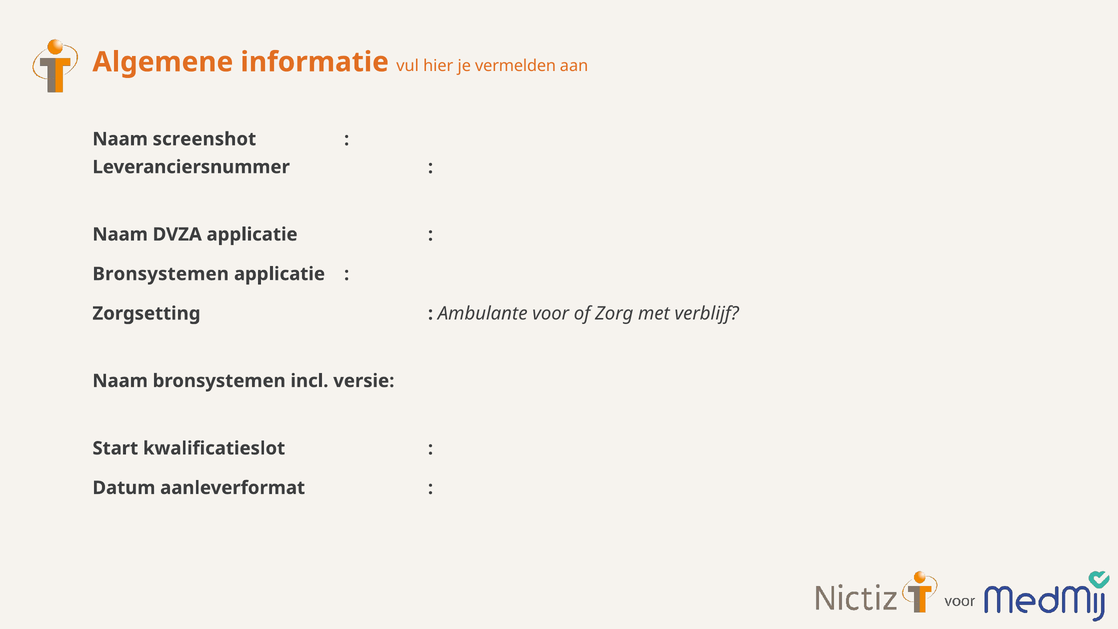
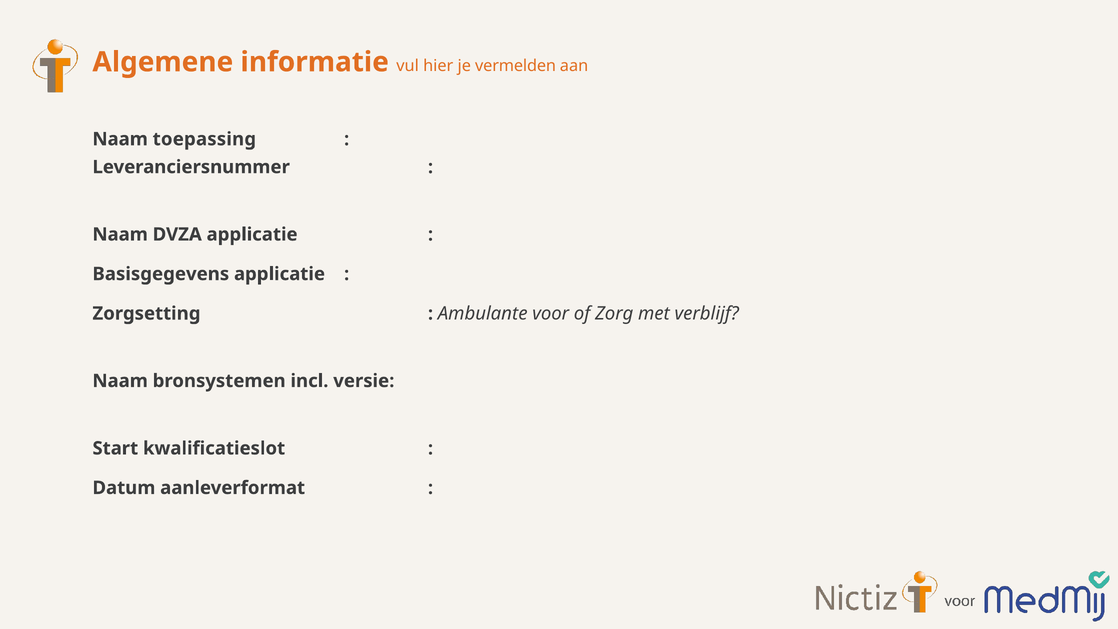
screenshot: screenshot -> toepassing
Bronsystemen at (161, 274): Bronsystemen -> Basisgegevens
